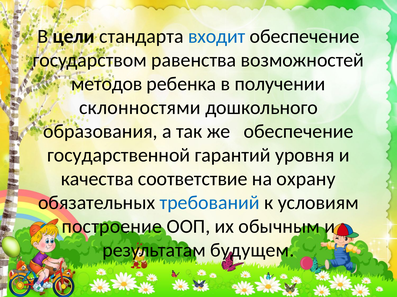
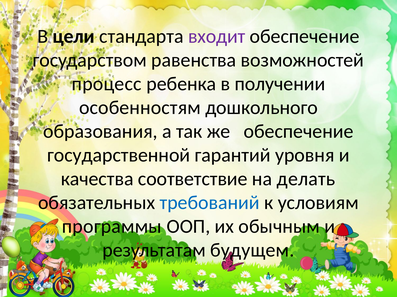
входит colour: blue -> purple
методов: методов -> процесс
склонностями: склонностями -> особенностям
охрану: охрану -> делать
построение: построение -> программы
